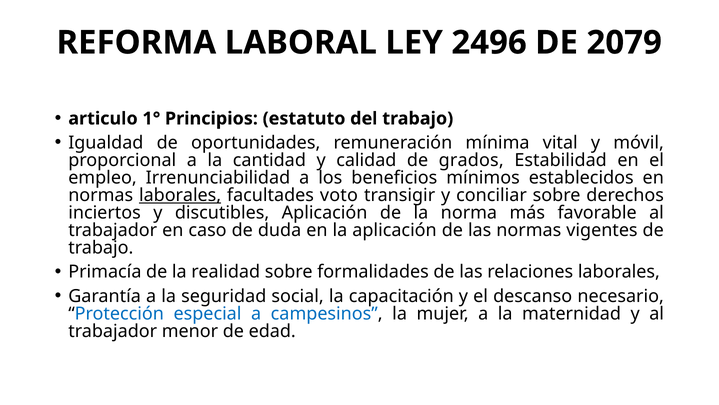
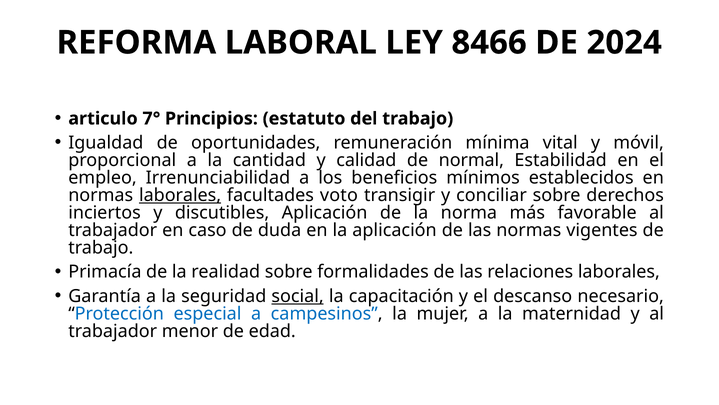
2496: 2496 -> 8466
2079: 2079 -> 2024
1°: 1° -> 7°
grados: grados -> normal
social underline: none -> present
